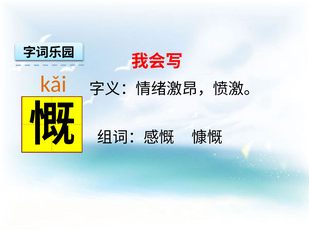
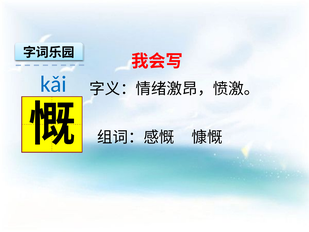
kǎi colour: orange -> blue
